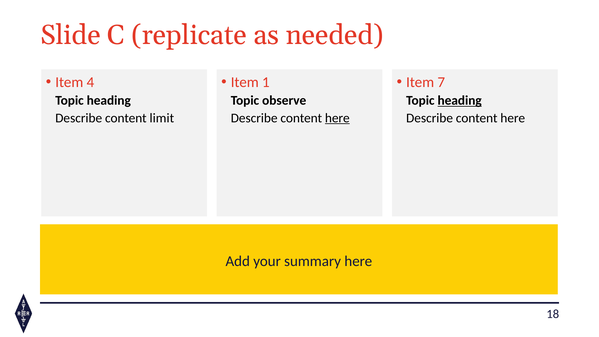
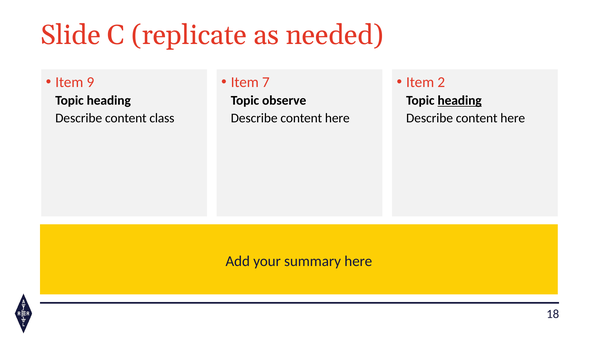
4: 4 -> 9
1: 1 -> 7
7: 7 -> 2
limit: limit -> class
here at (337, 118) underline: present -> none
